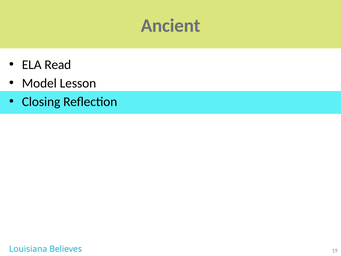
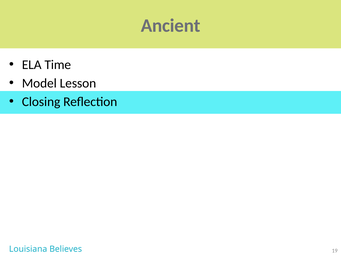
Read: Read -> Time
